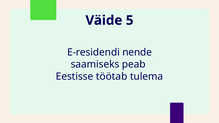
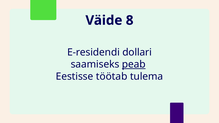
5: 5 -> 8
nende: nende -> dollari
peab underline: none -> present
